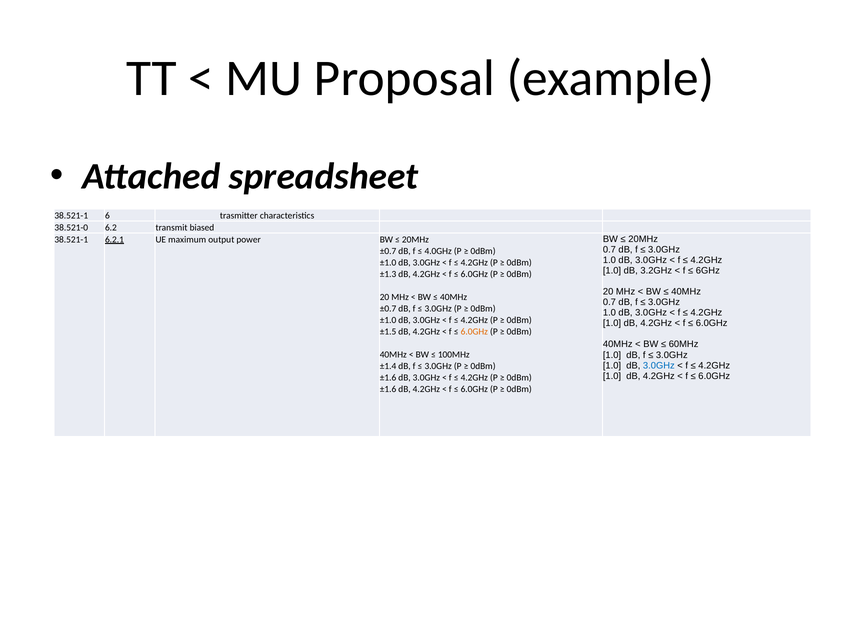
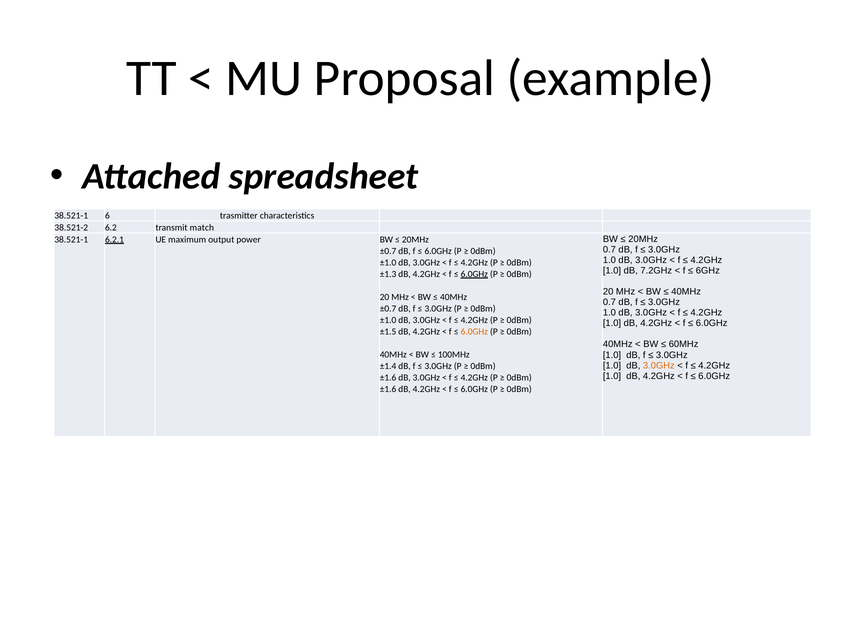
38.521-0: 38.521-0 -> 38.521-2
biased: biased -> match
4.0GHz at (438, 251): 4.0GHz -> 6.0GHz
3.2GHz: 3.2GHz -> 7.2GHz
6.0GHz at (474, 274) underline: none -> present
3.0GHz at (659, 365) colour: blue -> orange
